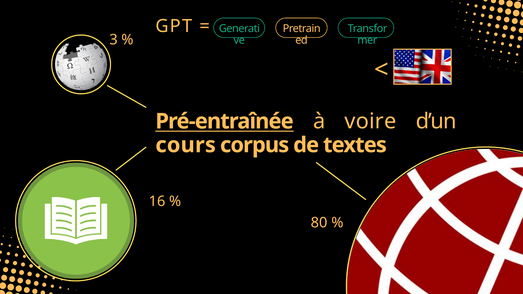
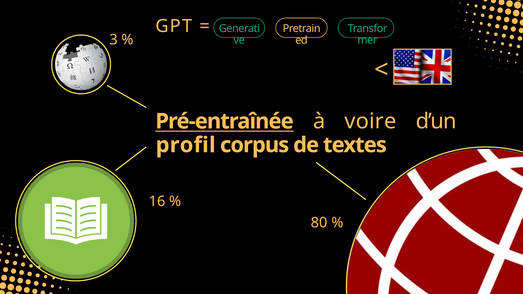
cours: cours -> profil
